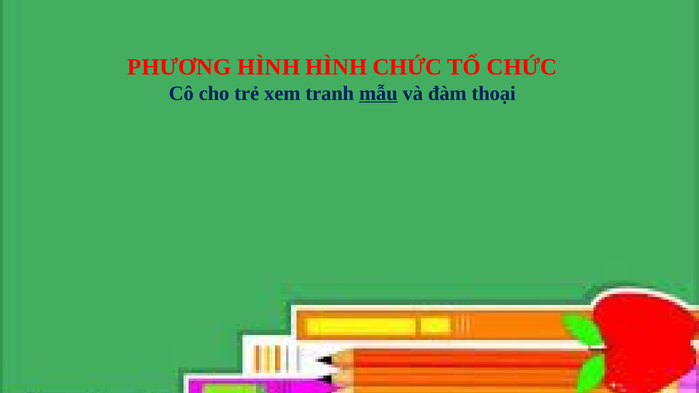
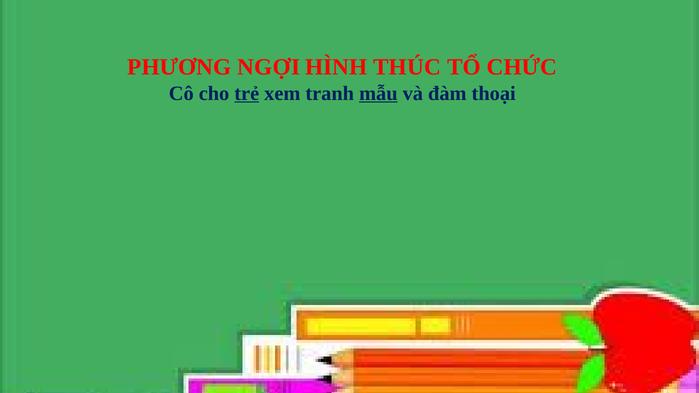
PHƯƠNG HÌNH: HÌNH -> NGỢI
HÌNH CHỨC: CHỨC -> THÚC
trẻ underline: none -> present
